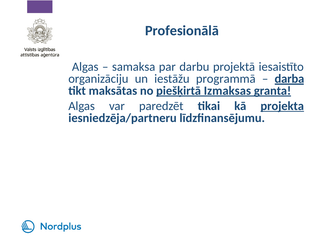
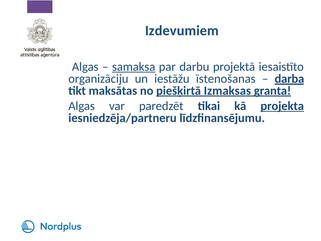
Profesionālā: Profesionālā -> Izdevumiem
samaksa underline: none -> present
programmā: programmā -> īstenošanas
